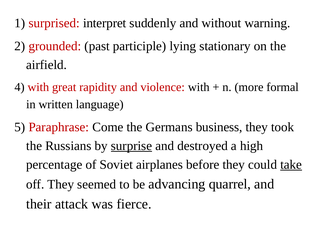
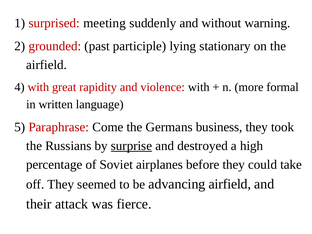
interpret: interpret -> meeting
take underline: present -> none
advancing quarrel: quarrel -> airfield
